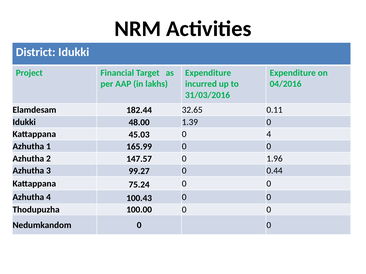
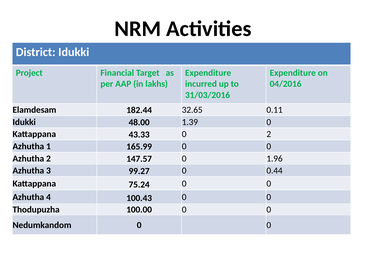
45.03: 45.03 -> 43.33
0 4: 4 -> 2
